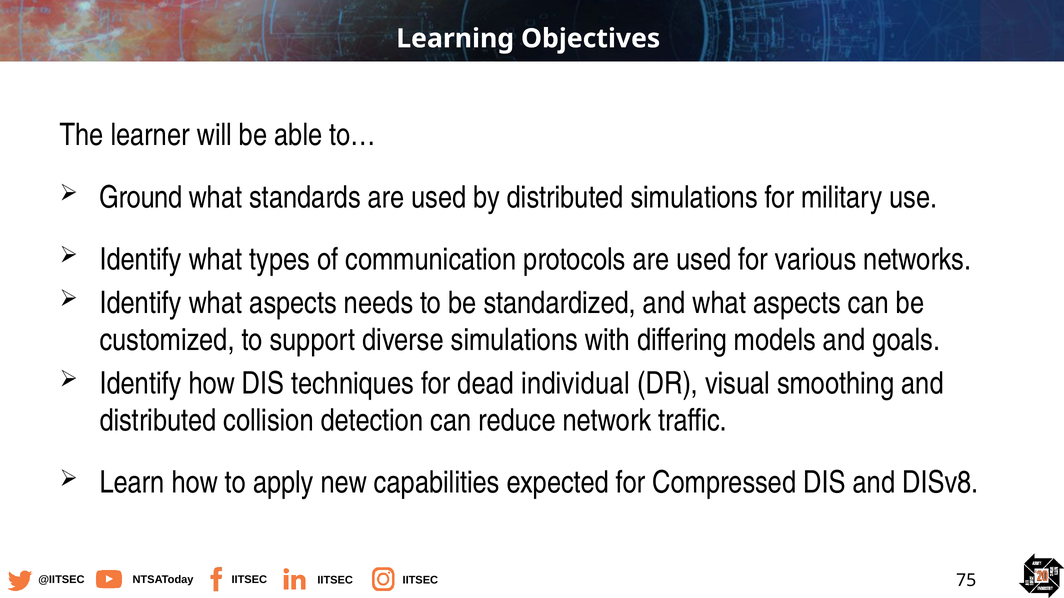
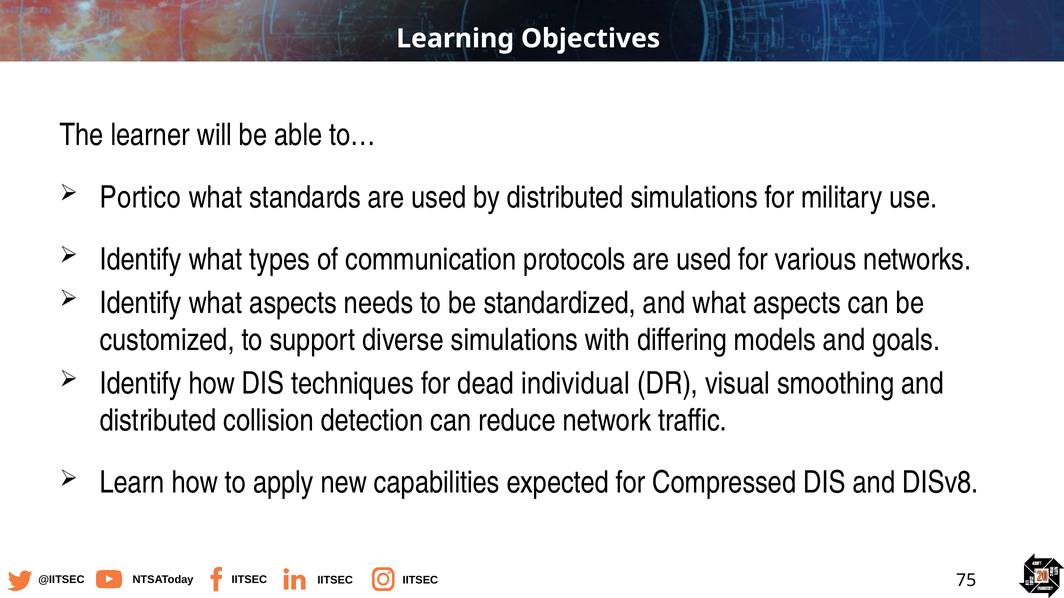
Ground: Ground -> Portico
